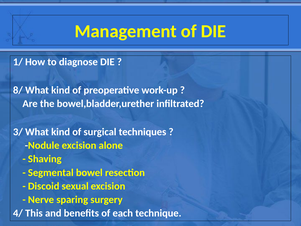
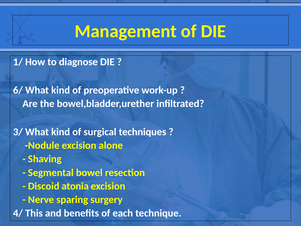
8/: 8/ -> 6/
sexual: sexual -> atonia
